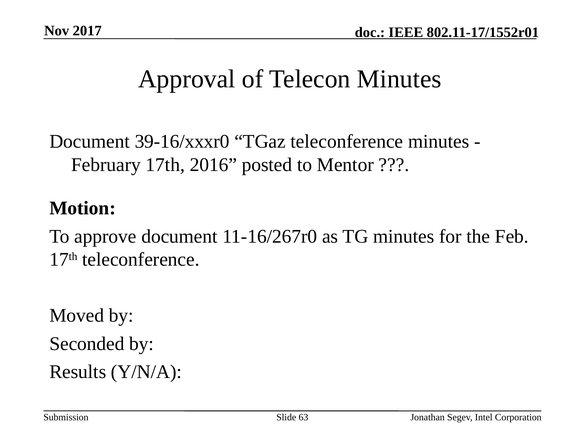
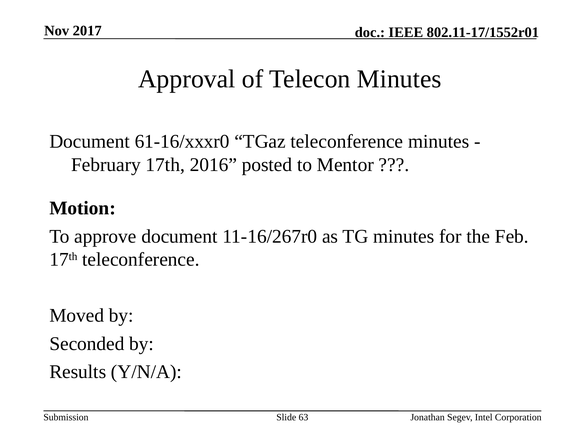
39-16/xxxr0: 39-16/xxxr0 -> 61-16/xxxr0
